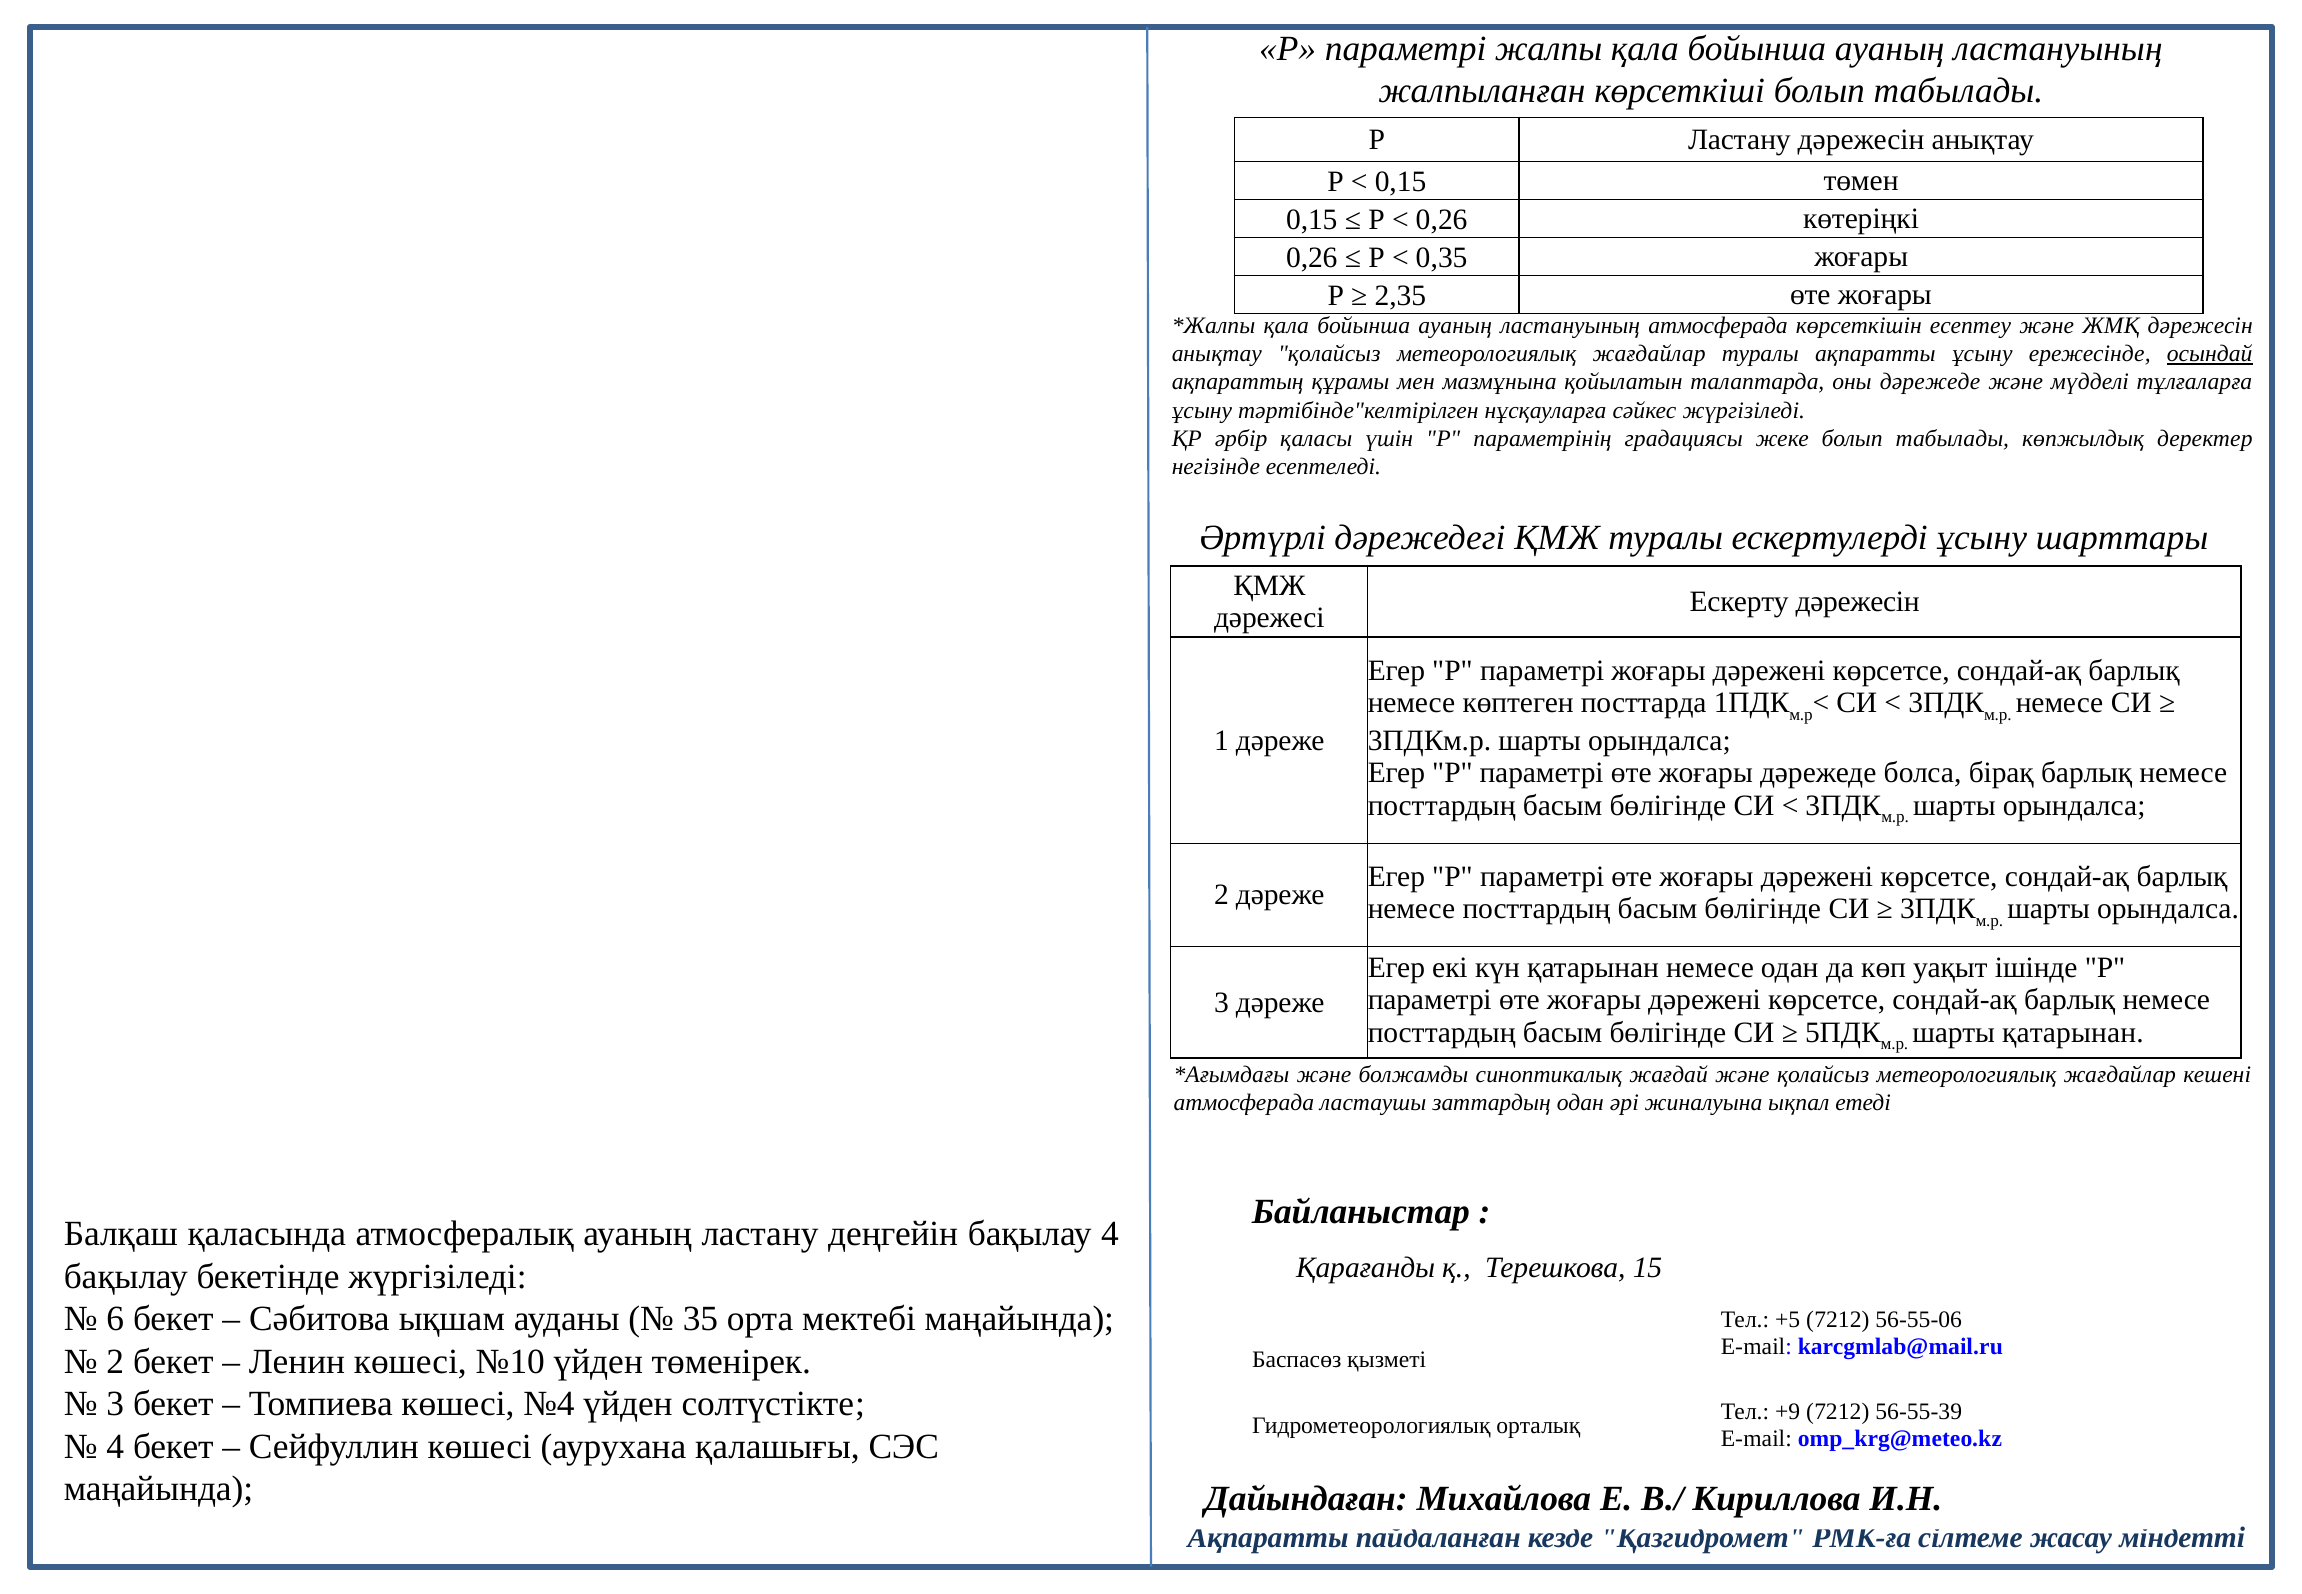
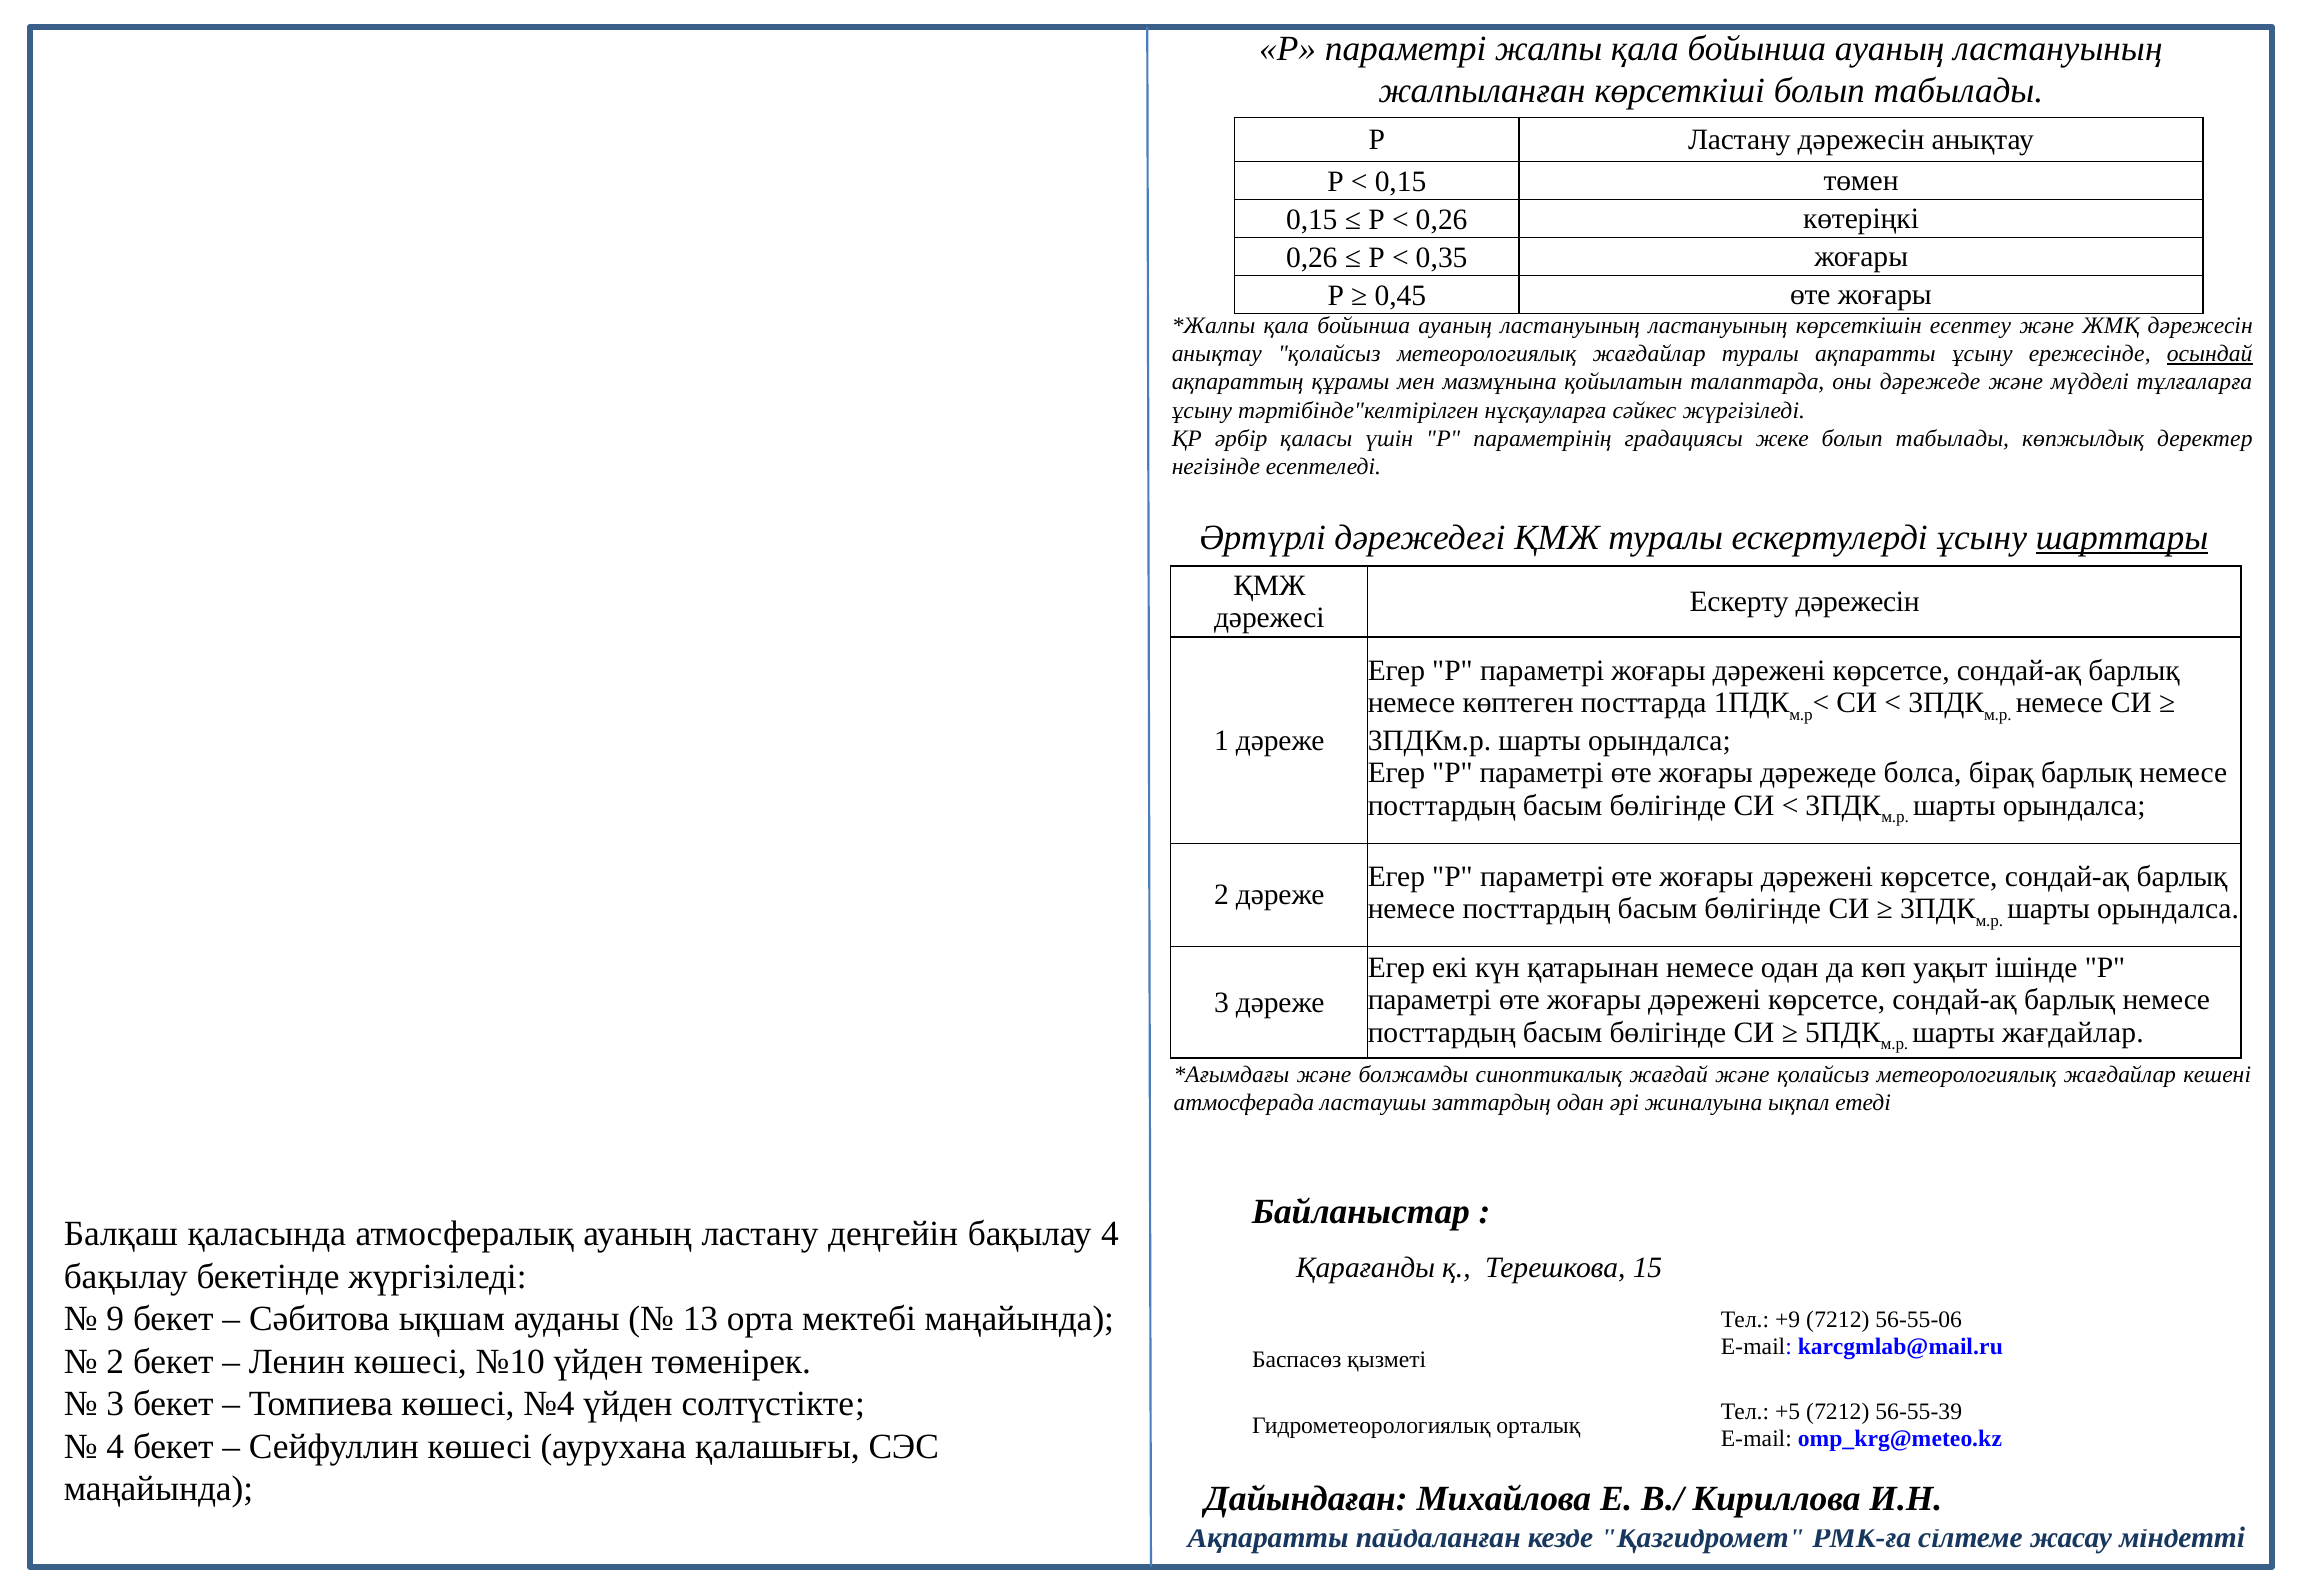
2,35: 2,35 -> 0,45
ластануының атмосферада: атмосферада -> ластануының
шарттары underline: none -> present
шарты қатарынан: қатарынан -> жағдайлар
6: 6 -> 9
35: 35 -> 13
+5: +5 -> +9
+9: +9 -> +5
